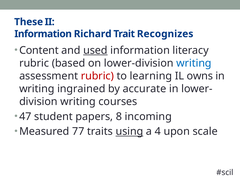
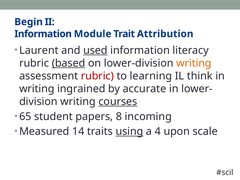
These: These -> Begin
Richard: Richard -> Module
Recognizes: Recognizes -> Attribution
Content: Content -> Laurent
based underline: none -> present
writing at (194, 63) colour: blue -> orange
owns: owns -> think
courses underline: none -> present
47: 47 -> 65
77: 77 -> 14
